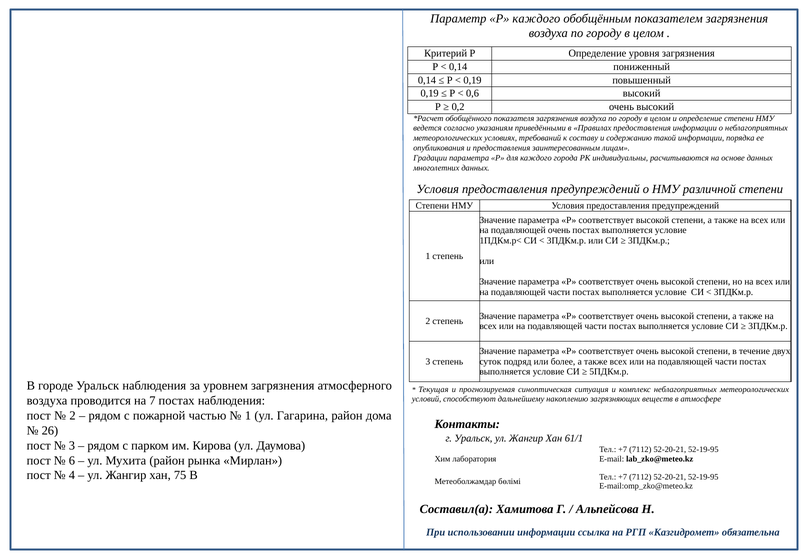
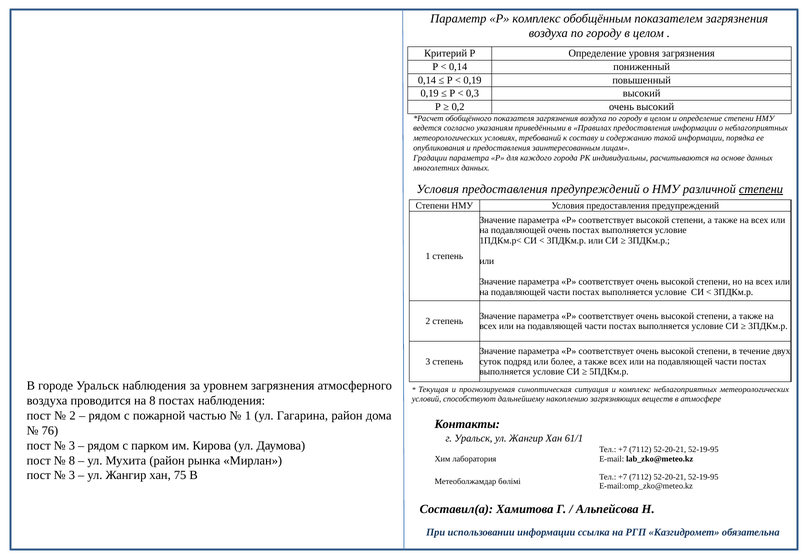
Р каждого: каждого -> комплекс
0,6: 0,6 -> 0,3
степени at (761, 189) underline: none -> present
на 7: 7 -> 8
26: 26 -> 76
6 at (72, 461): 6 -> 8
4 at (72, 476): 4 -> 3
